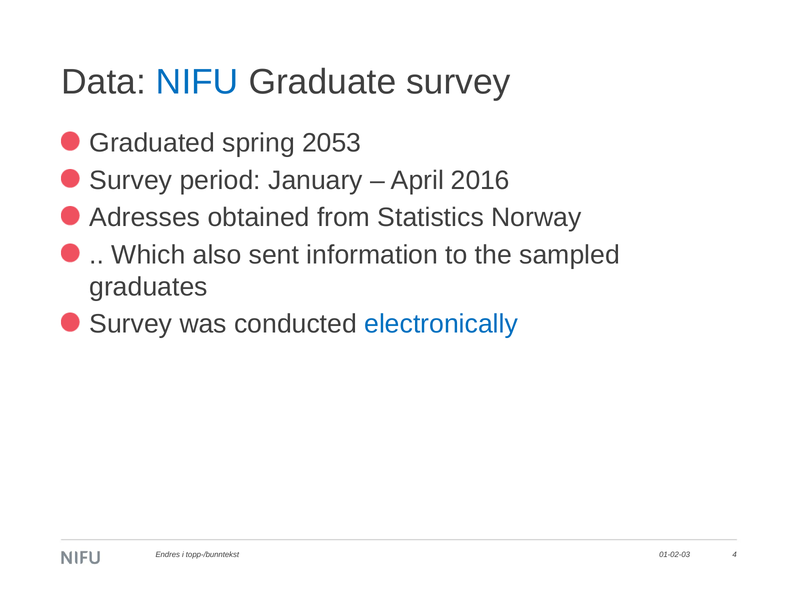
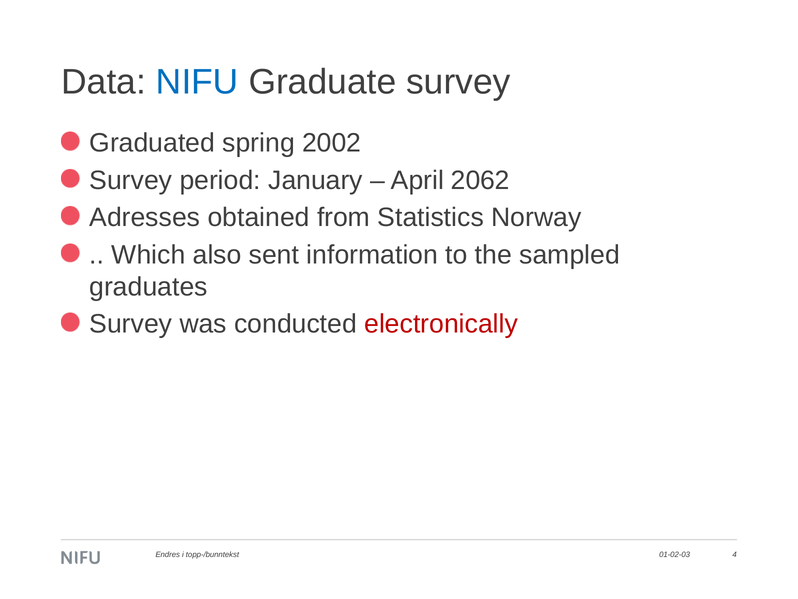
2053: 2053 -> 2002
2016: 2016 -> 2062
electronically colour: blue -> red
